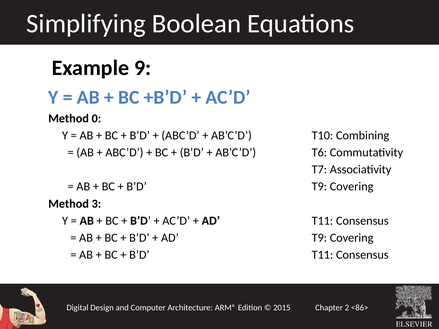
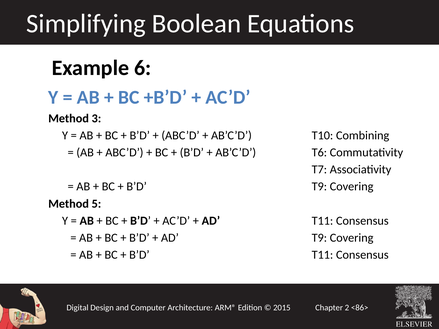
9: 9 -> 6
0: 0 -> 3
3: 3 -> 5
